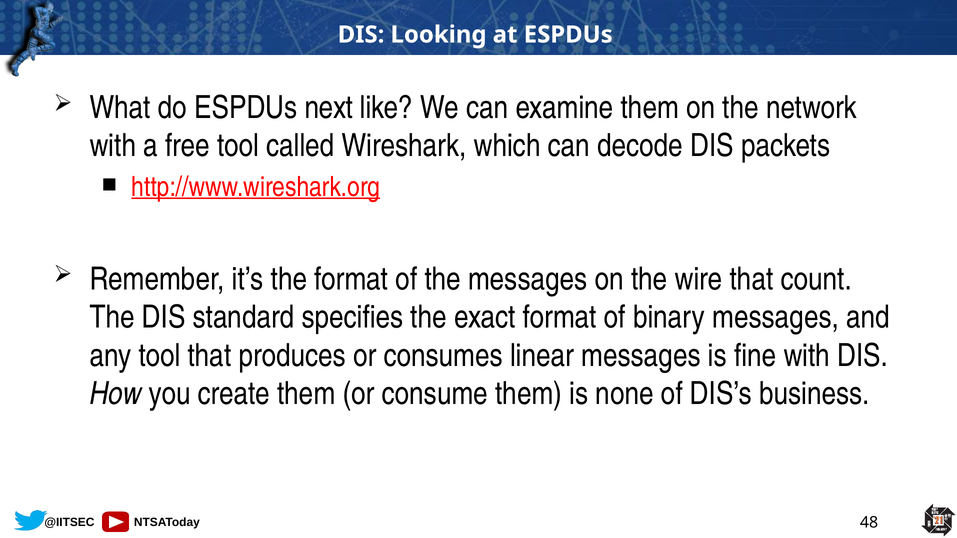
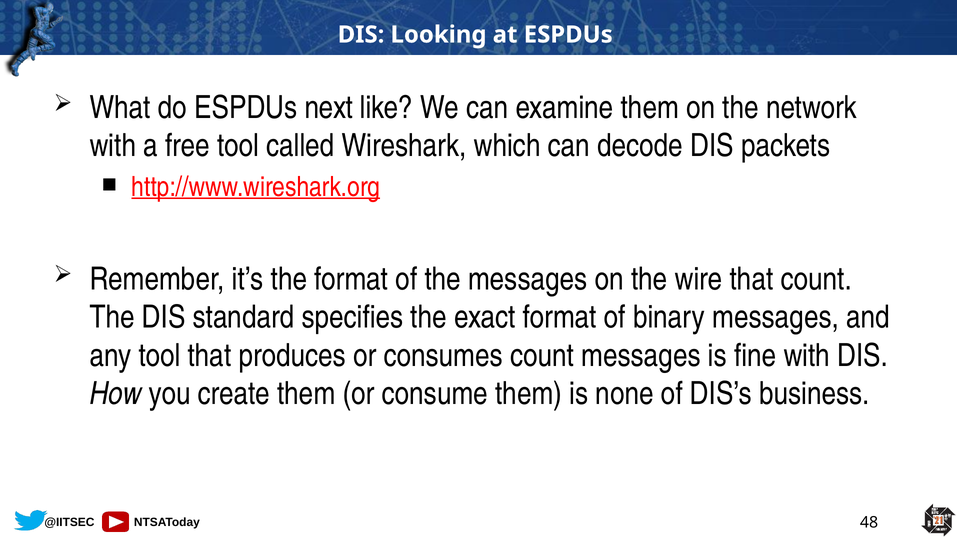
consumes linear: linear -> count
